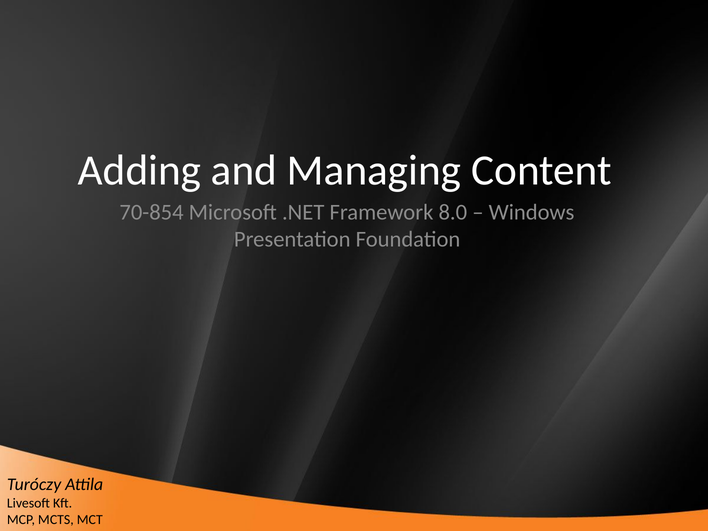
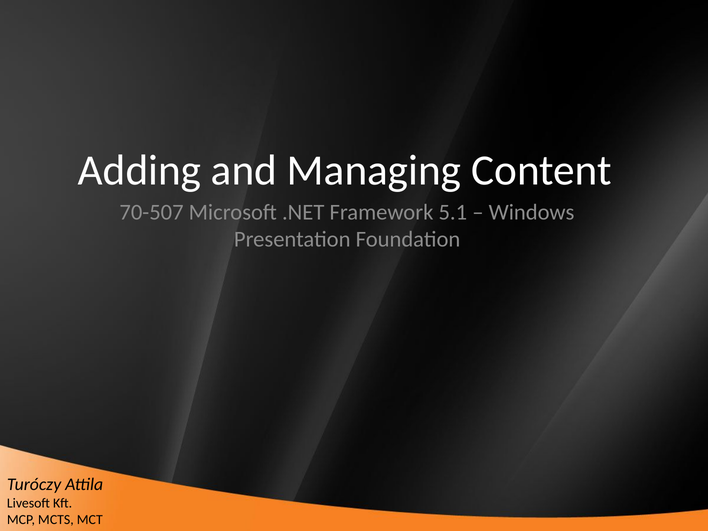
70-854: 70-854 -> 70-507
8.0: 8.0 -> 5.1
